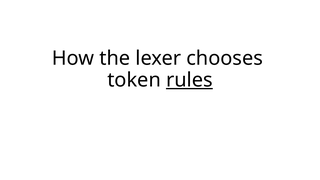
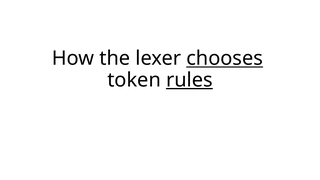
chooses underline: none -> present
